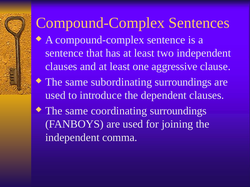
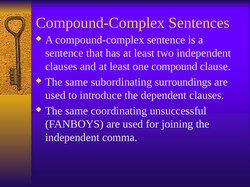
aggressive: aggressive -> compound
coordinating surroundings: surroundings -> unsuccessful
